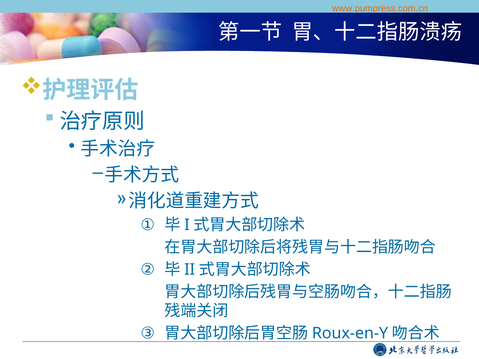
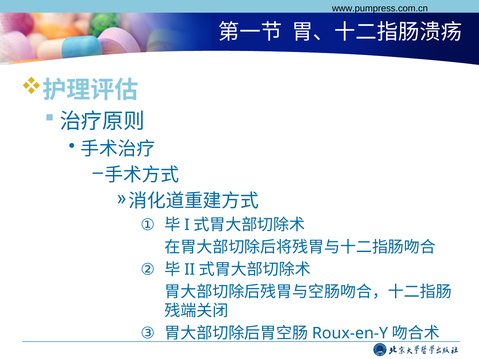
www.pumpress.com.cn colour: orange -> black
